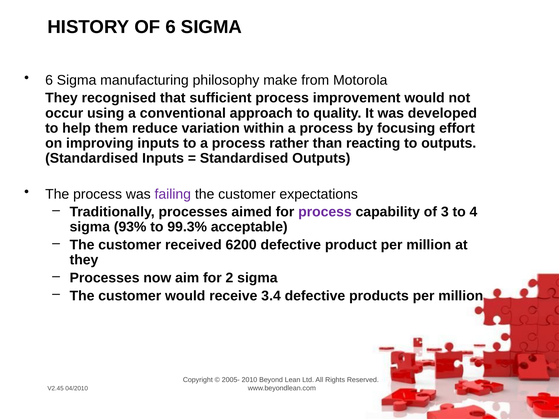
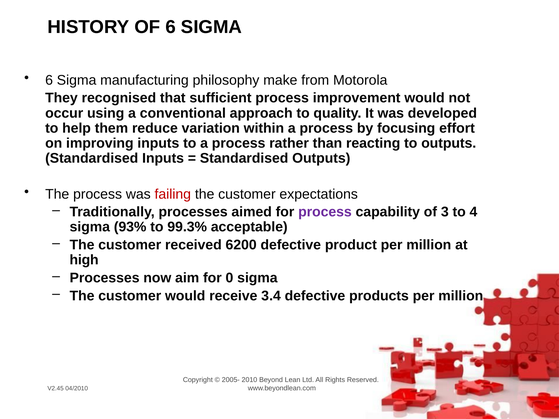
failing colour: purple -> red
they at (84, 260): they -> high
2: 2 -> 0
